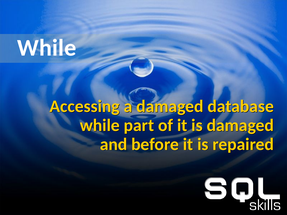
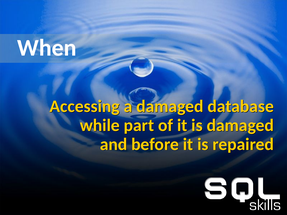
While at (47, 48): While -> When
